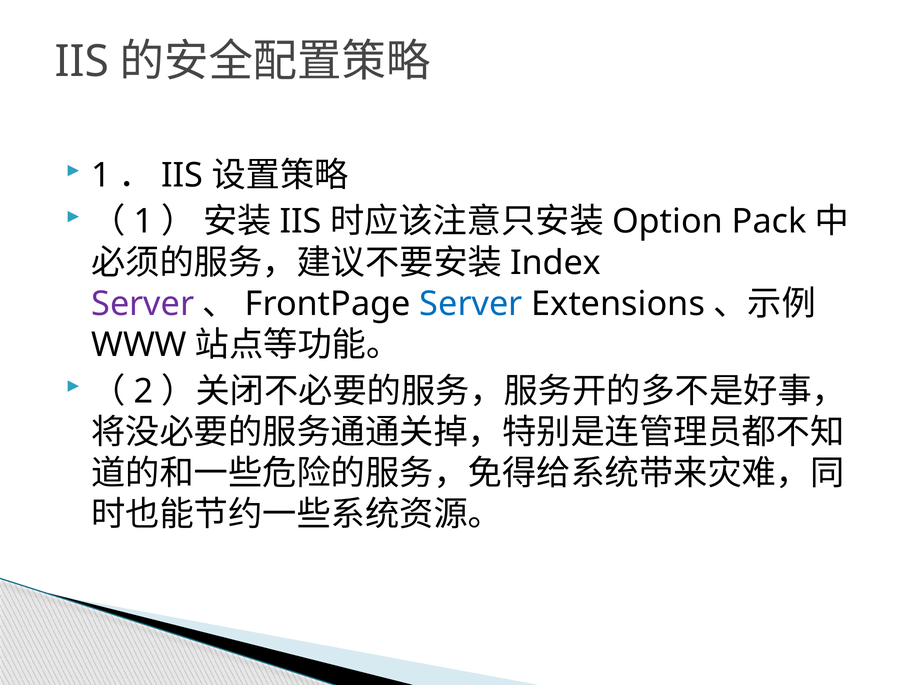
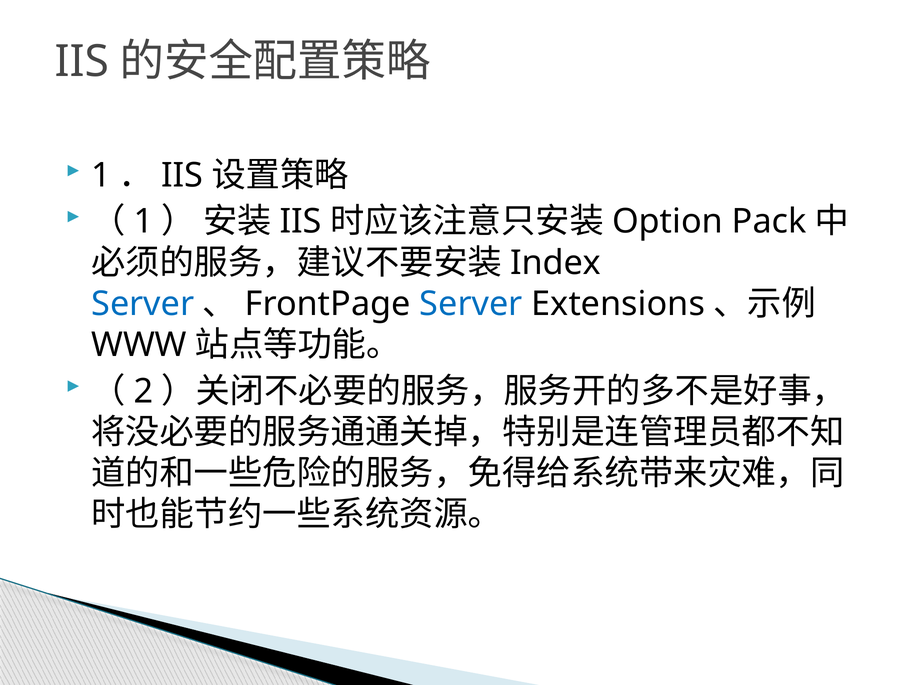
Server at (143, 304) colour: purple -> blue
